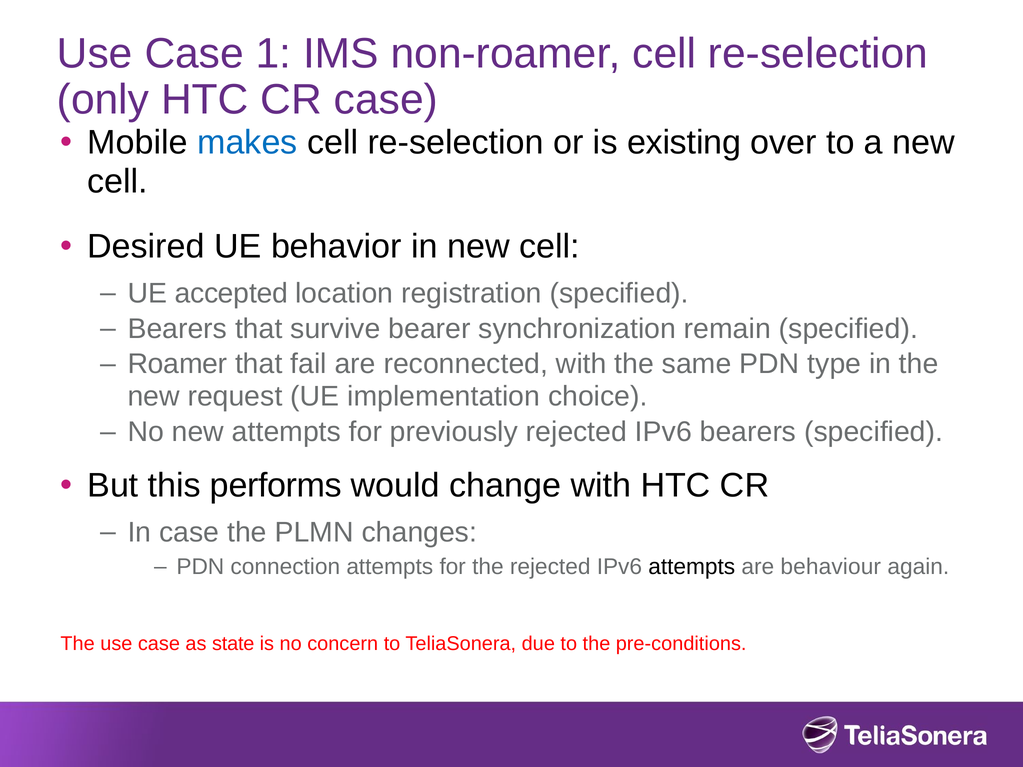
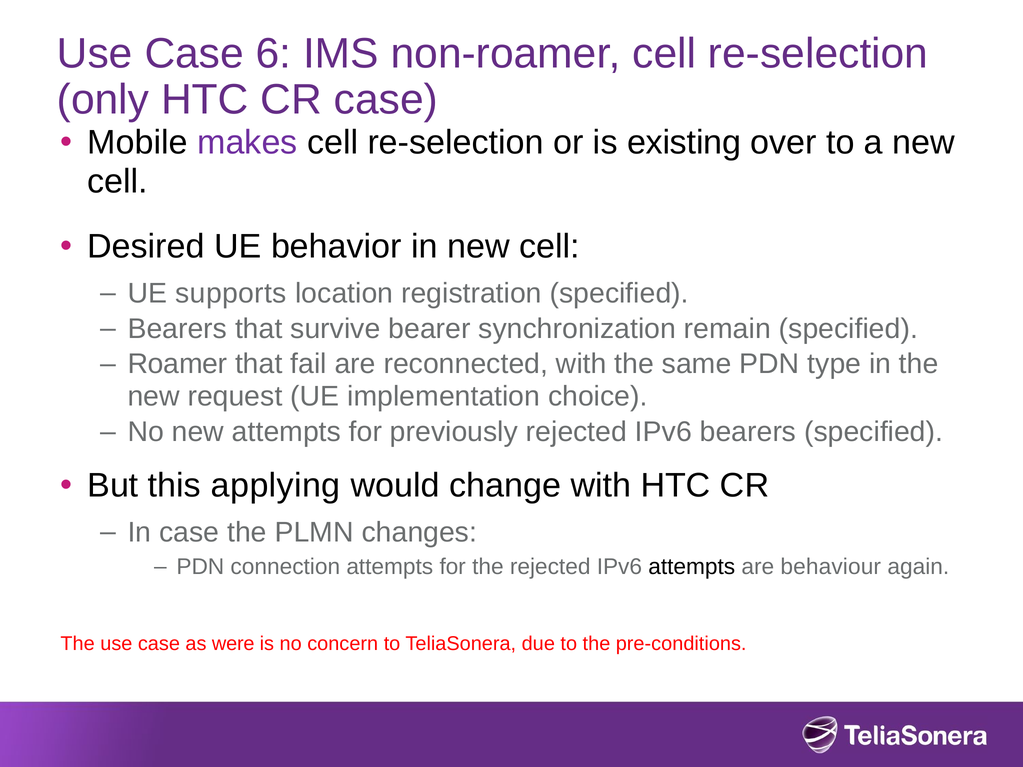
1: 1 -> 6
makes colour: blue -> purple
accepted: accepted -> supports
performs: performs -> applying
state: state -> were
